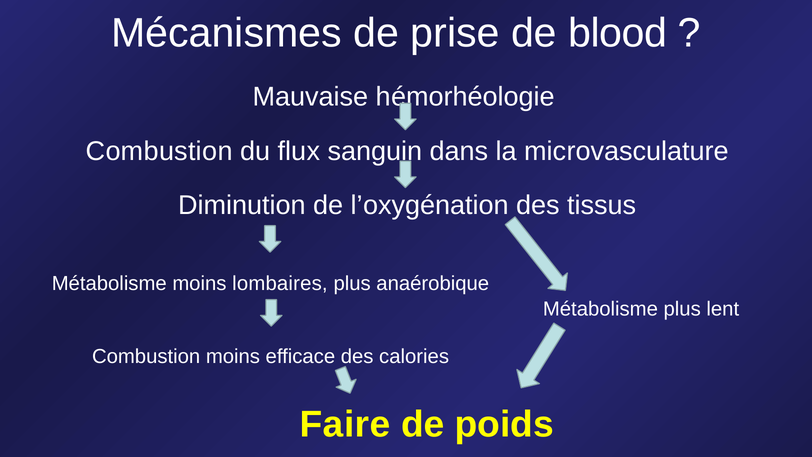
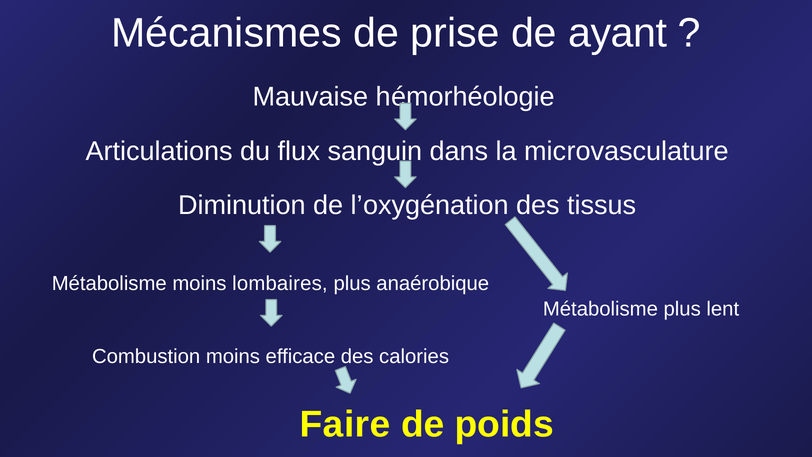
blood: blood -> ayant
Combustion at (159, 151): Combustion -> Articulations
